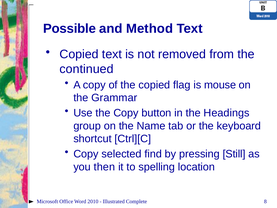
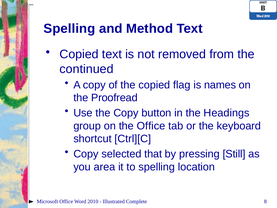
Possible at (70, 29): Possible -> Spelling
mouse: mouse -> names
Grammar: Grammar -> Proofread
the Name: Name -> Office
find: find -> that
then: then -> area
